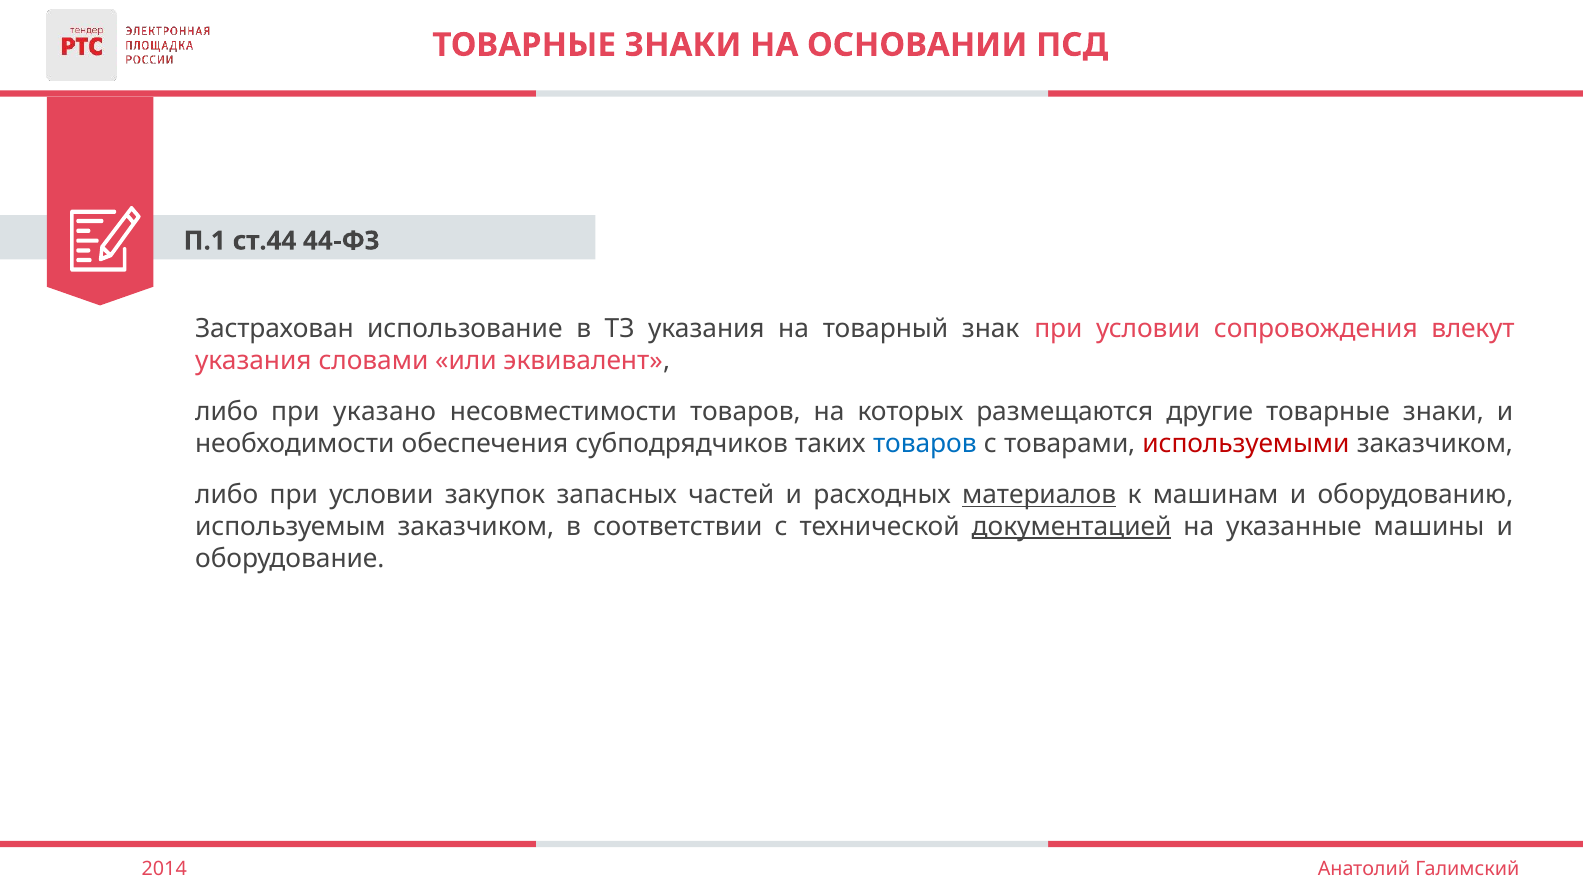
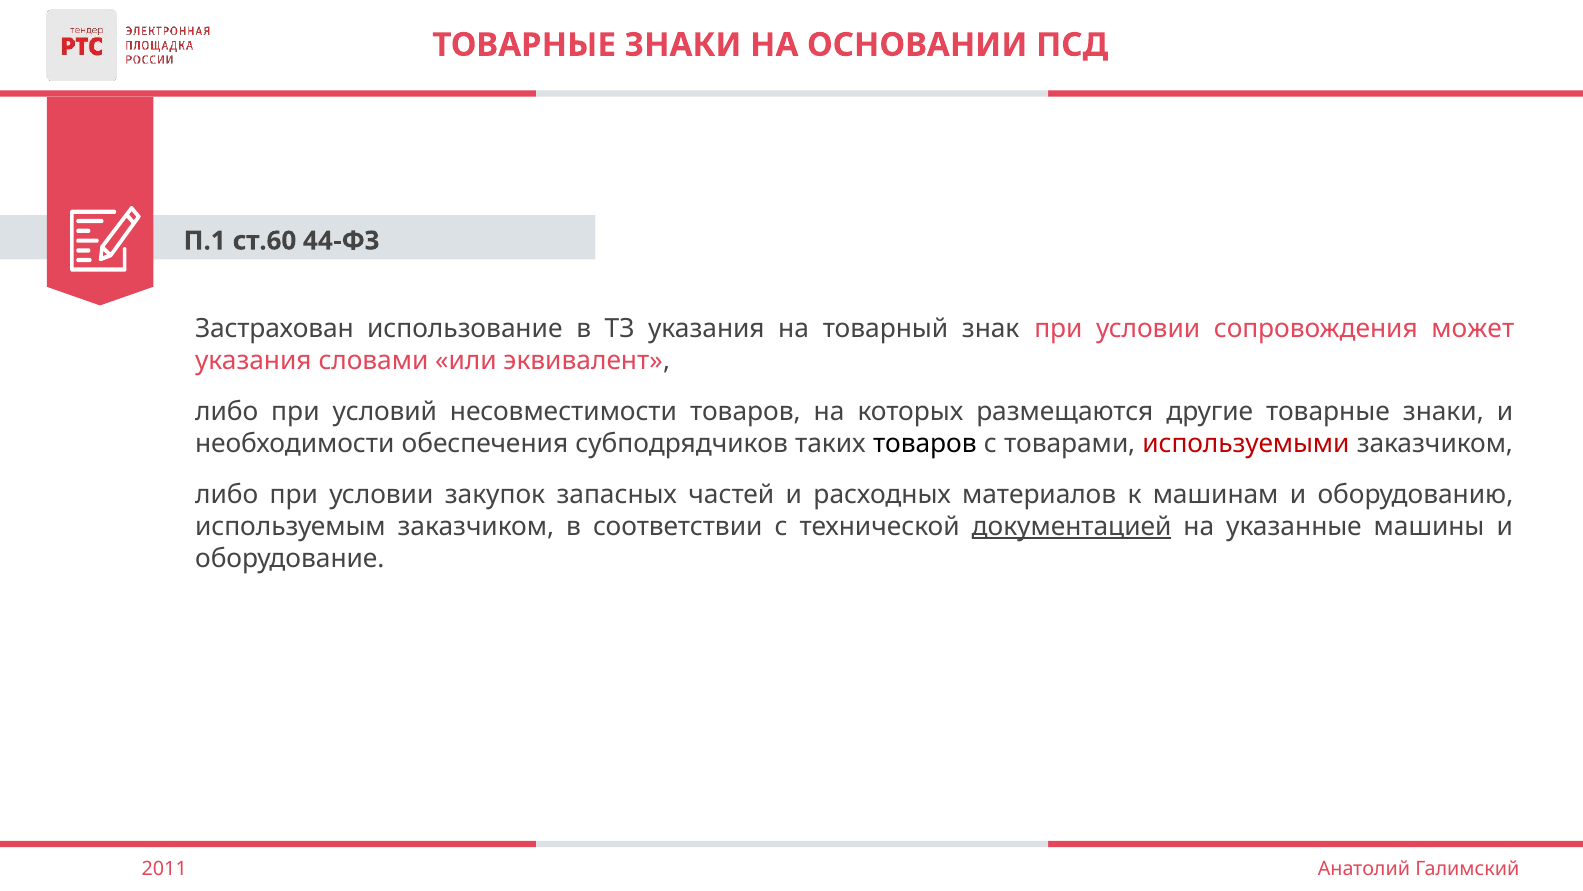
ст.44: ст.44 -> ст.60
влекут: влекут -> может
указано: указано -> условий
товаров at (925, 443) colour: blue -> black
материалов underline: present -> none
2014: 2014 -> 2011
